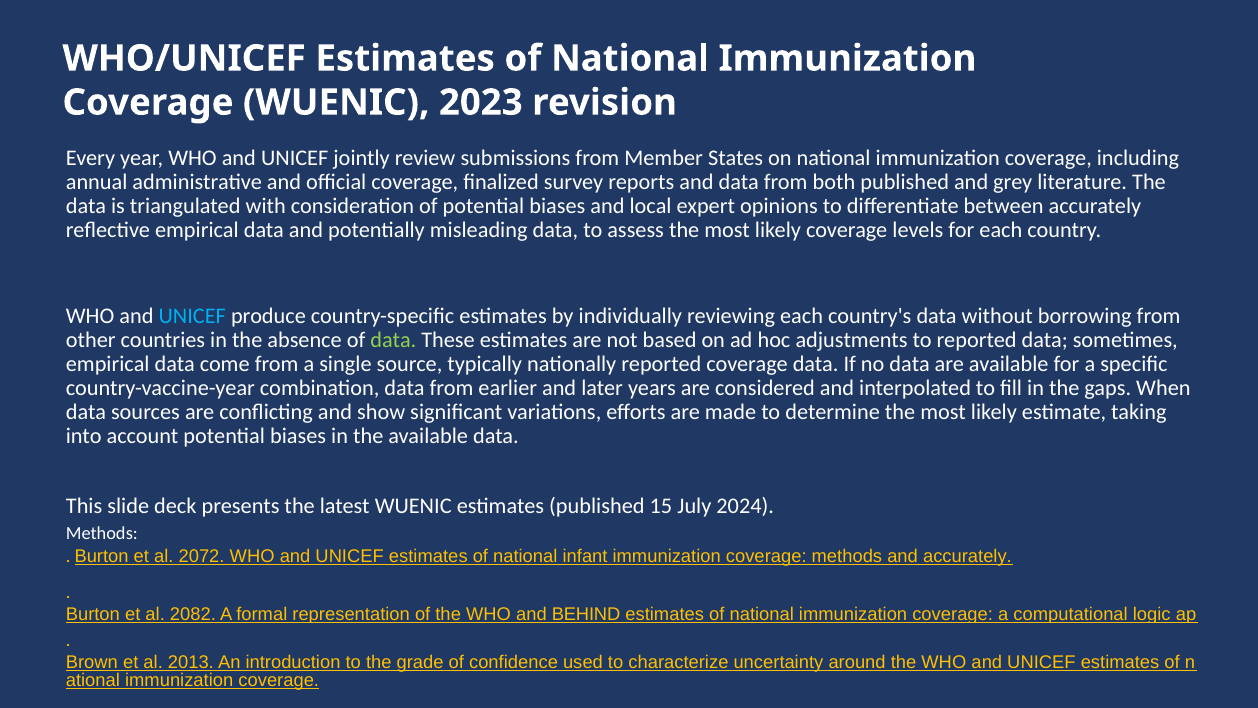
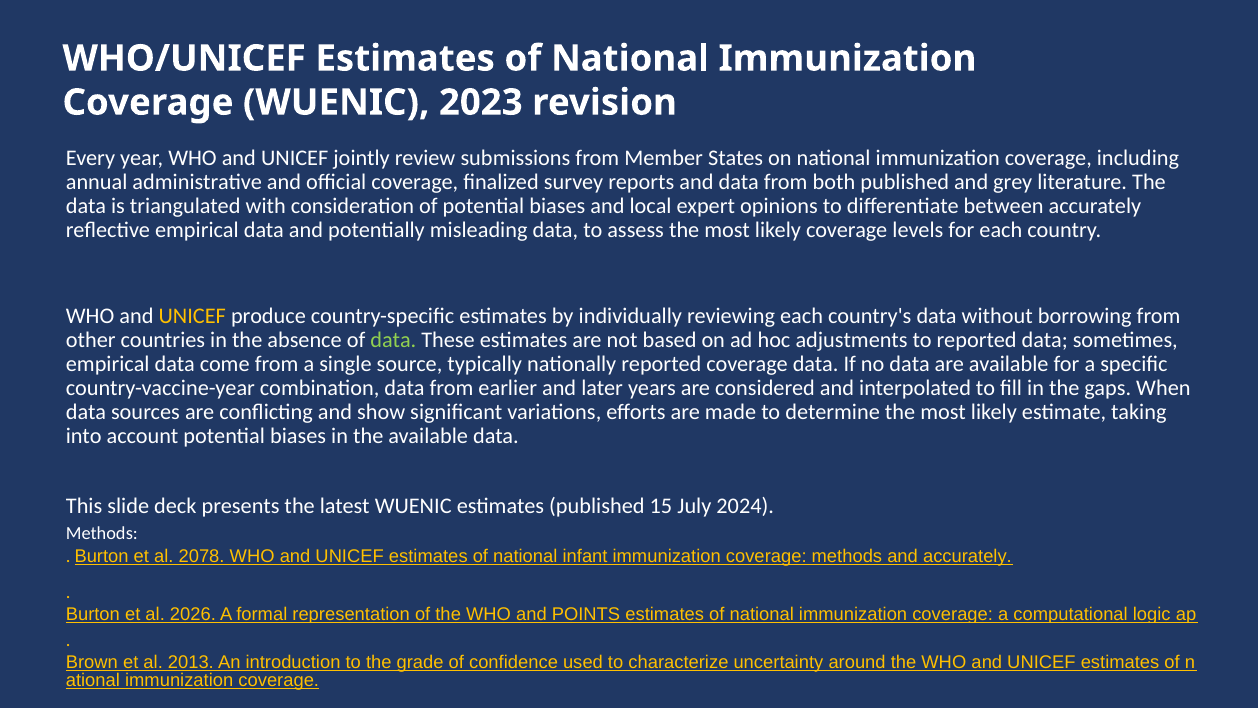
UNICEF at (192, 316) colour: light blue -> yellow
2072: 2072 -> 2078
2082: 2082 -> 2026
BEHIND: BEHIND -> POINTS
